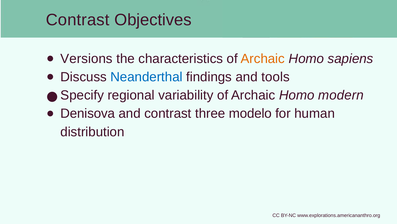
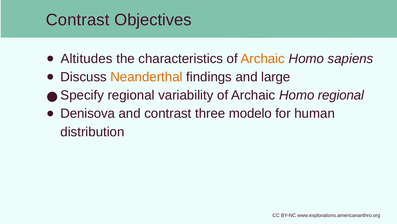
Versions: Versions -> Altitudes
Neanderthal colour: blue -> orange
tools: tools -> large
Homo modern: modern -> regional
